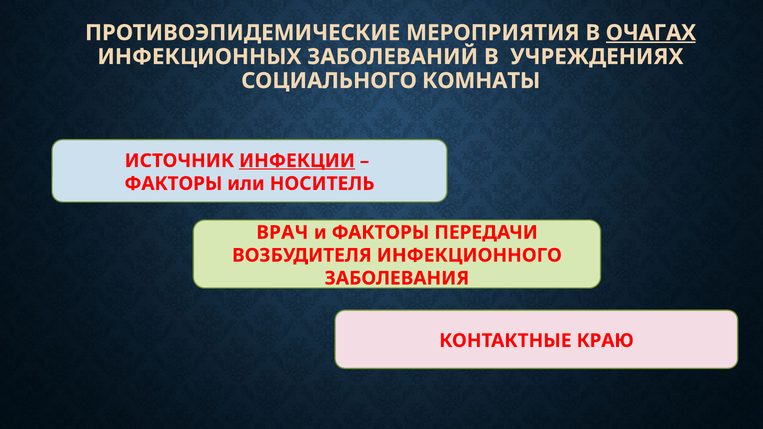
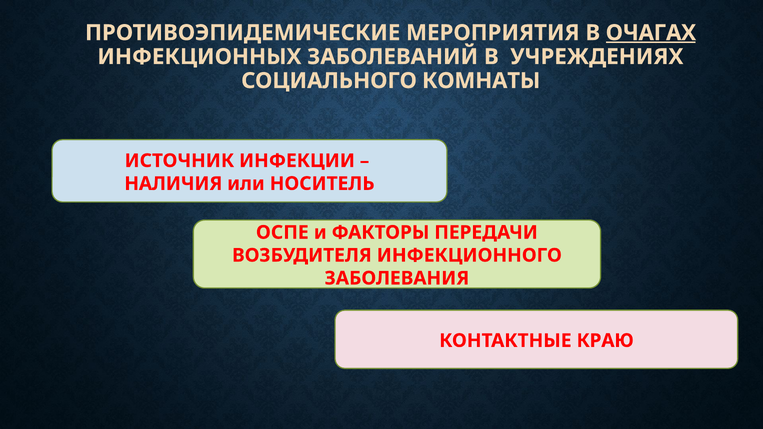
ИНФЕКЦИИ underline: present -> none
ФАКТОРЫ at (173, 184): ФАКТОРЫ -> НАЛИЧИЯ
ВРАЧ: ВРАЧ -> ОСПЕ
